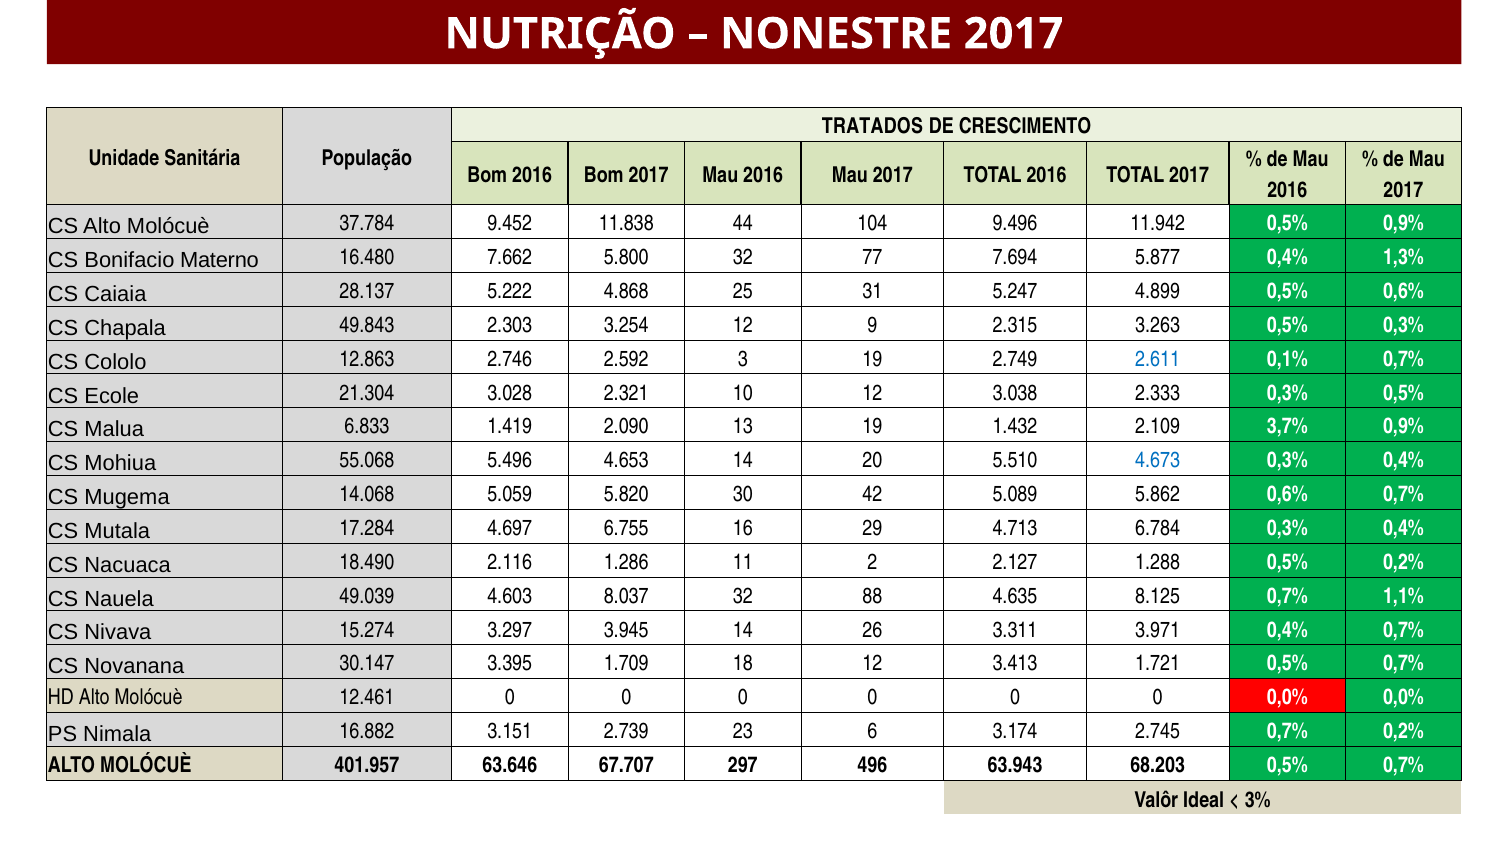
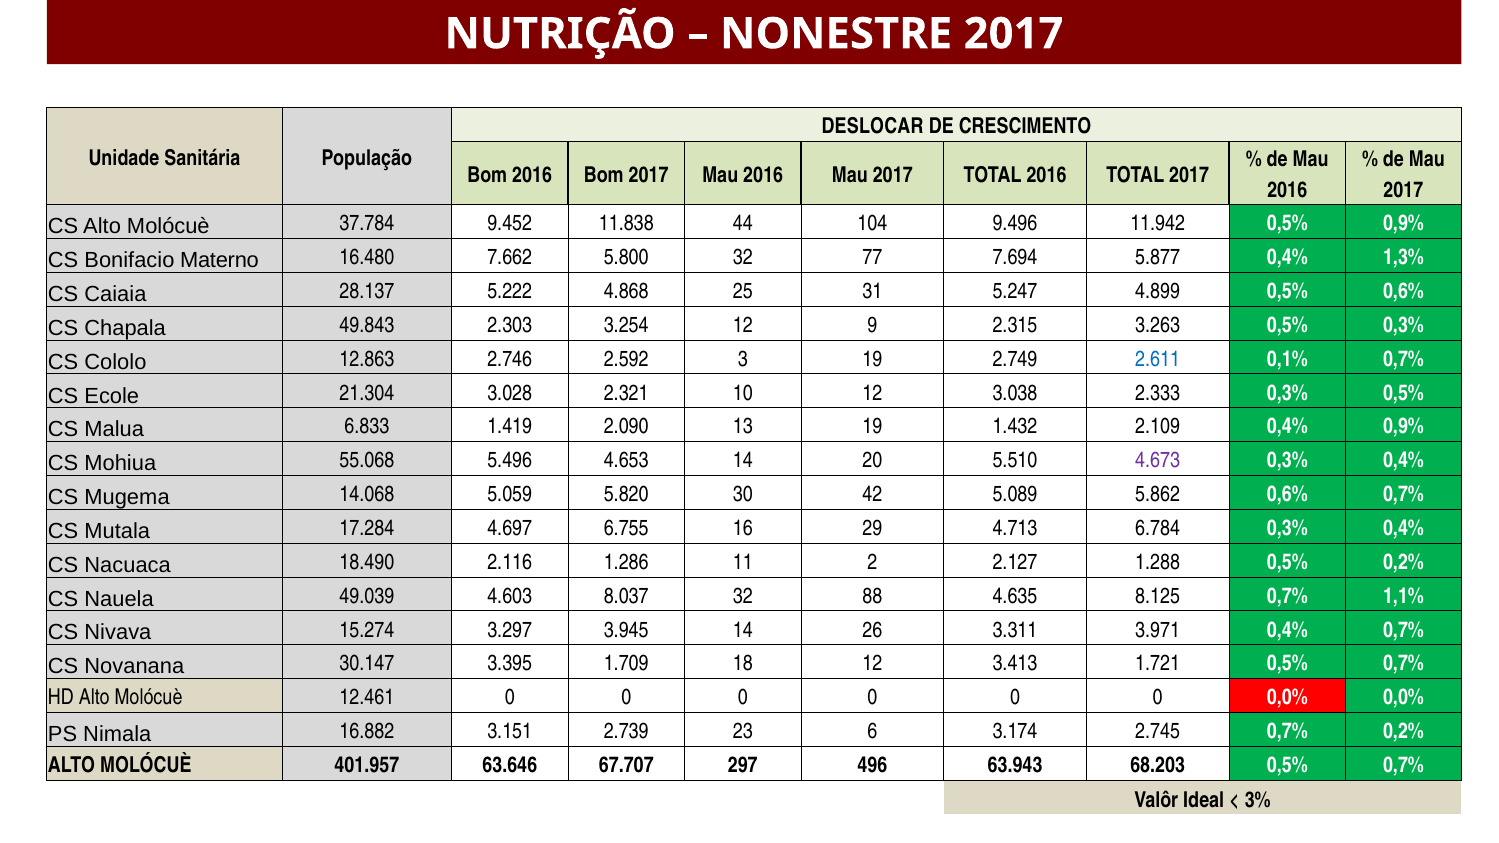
TRATADOS: TRATADOS -> DESLOCAR
2.109 3,7%: 3,7% -> 0,4%
4.673 colour: blue -> purple
